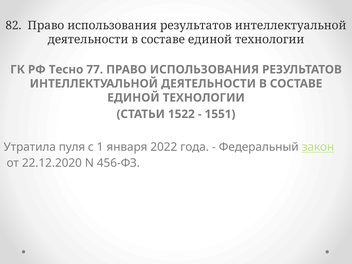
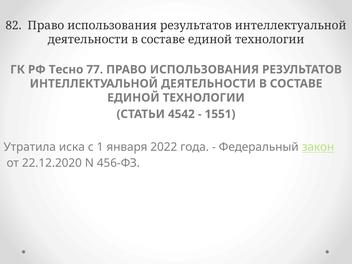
1522: 1522 -> 4542
пуля: пуля -> иска
